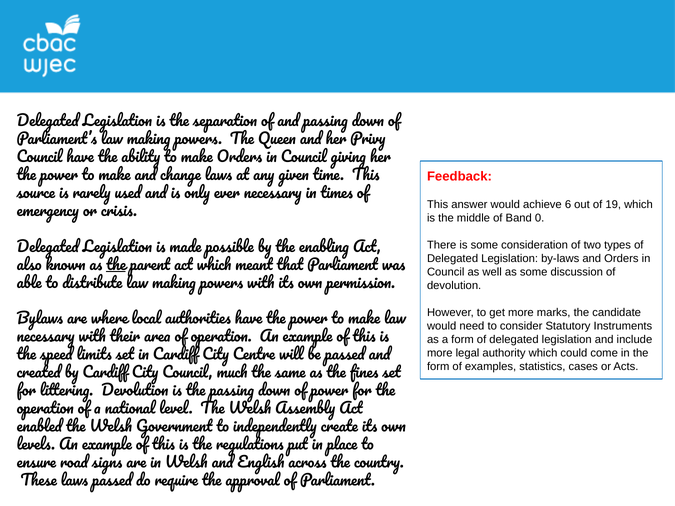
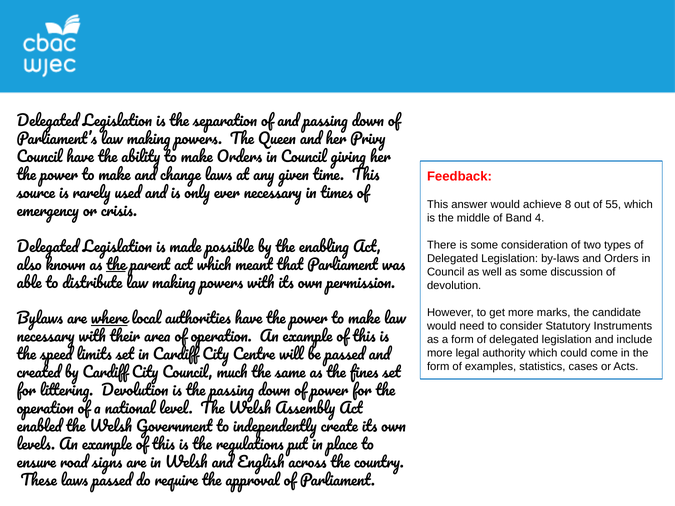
6: 6 -> 8
19: 19 -> 55
0: 0 -> 4
where underline: none -> present
